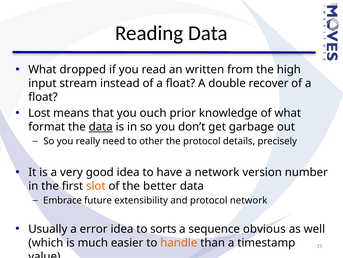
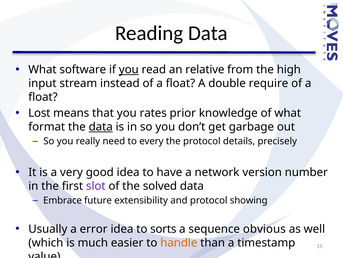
dropped: dropped -> software
you at (129, 69) underline: none -> present
written: written -> relative
recover: recover -> require
ouch: ouch -> rates
other: other -> every
slot colour: orange -> purple
better: better -> solved
protocol network: network -> showing
